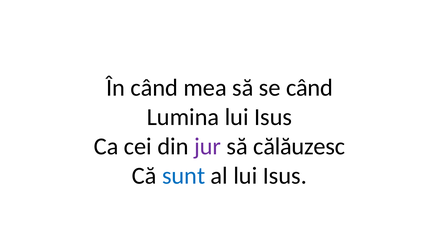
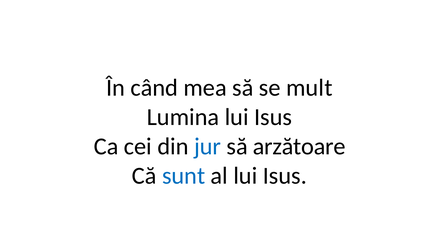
se când: când -> mult
jur colour: purple -> blue
călăuzesc: călăuzesc -> arzătoare
